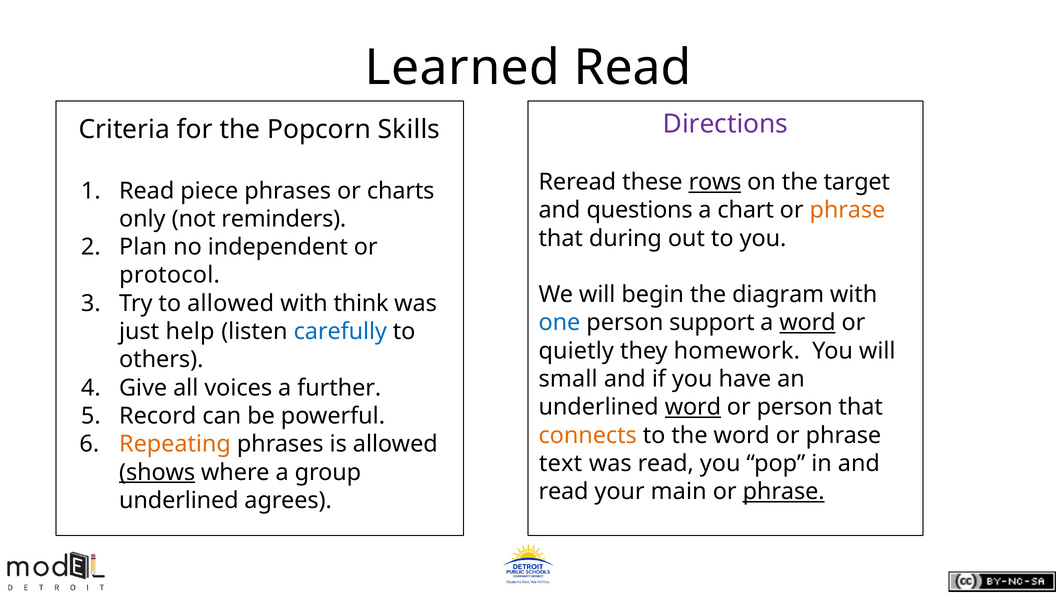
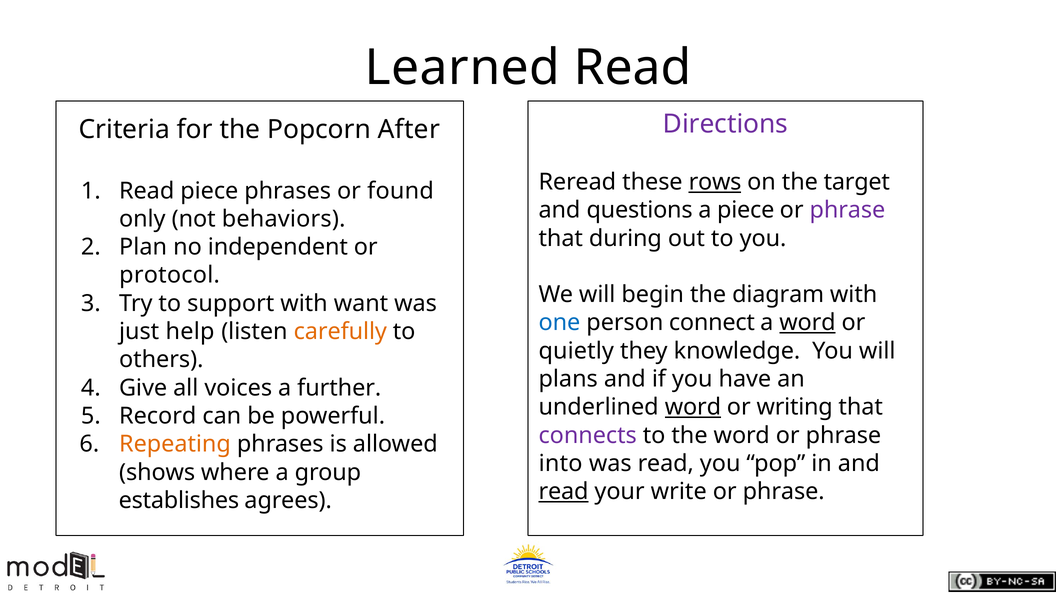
Skills: Skills -> After
charts: charts -> found
a chart: chart -> piece
phrase at (847, 210) colour: orange -> purple
reminders: reminders -> behaviors
to allowed: allowed -> support
think: think -> want
support: support -> connect
carefully colour: blue -> orange
homework: homework -> knowledge
small: small -> plans
or person: person -> writing
connects colour: orange -> purple
text: text -> into
shows underline: present -> none
read at (563, 492) underline: none -> present
main: main -> write
phrase at (784, 492) underline: present -> none
underlined at (179, 500): underlined -> establishes
